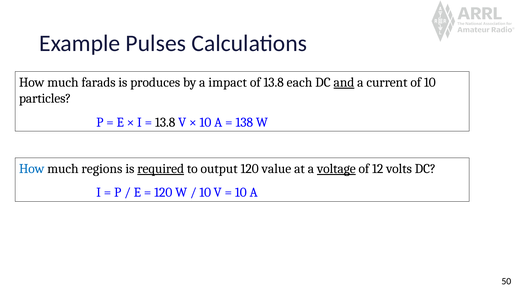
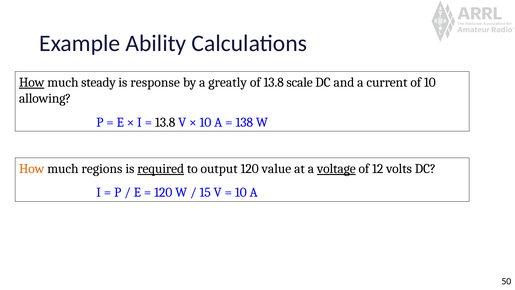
Pulses: Pulses -> Ability
How at (32, 82) underline: none -> present
farads: farads -> steady
produces: produces -> response
impact: impact -> greatly
each: each -> scale
and underline: present -> none
particles: particles -> allowing
How at (32, 169) colour: blue -> orange
10 at (205, 192): 10 -> 15
